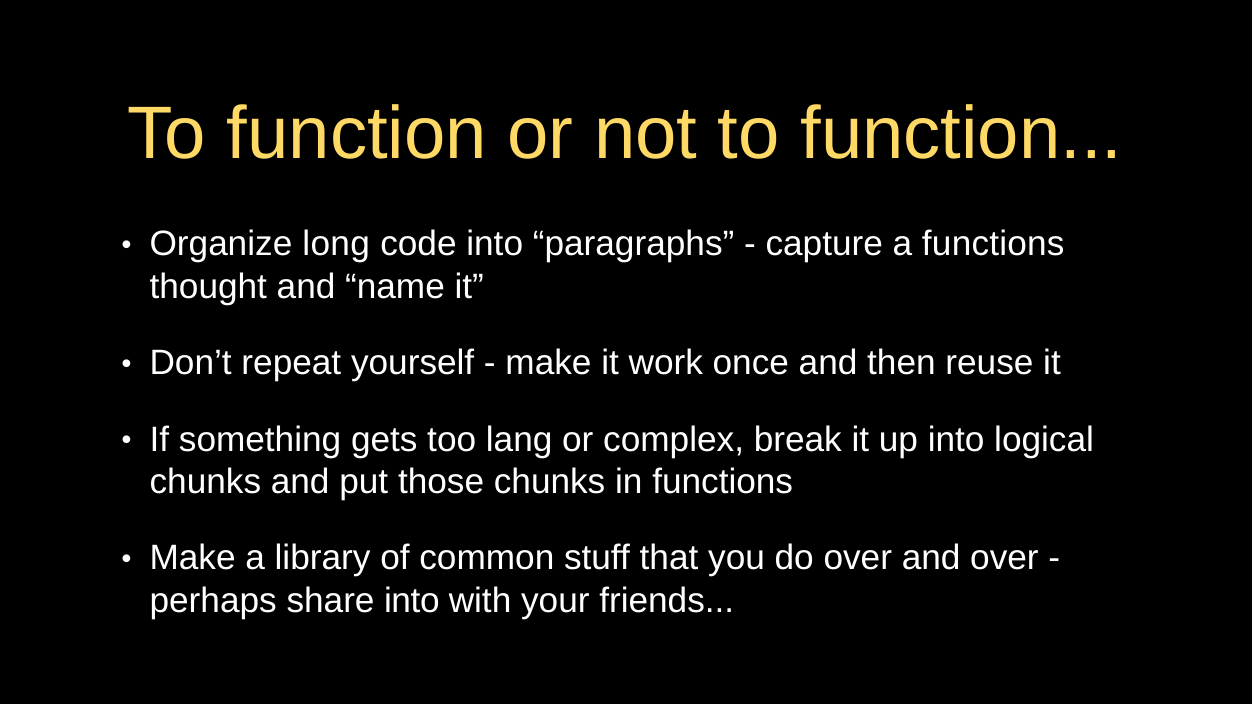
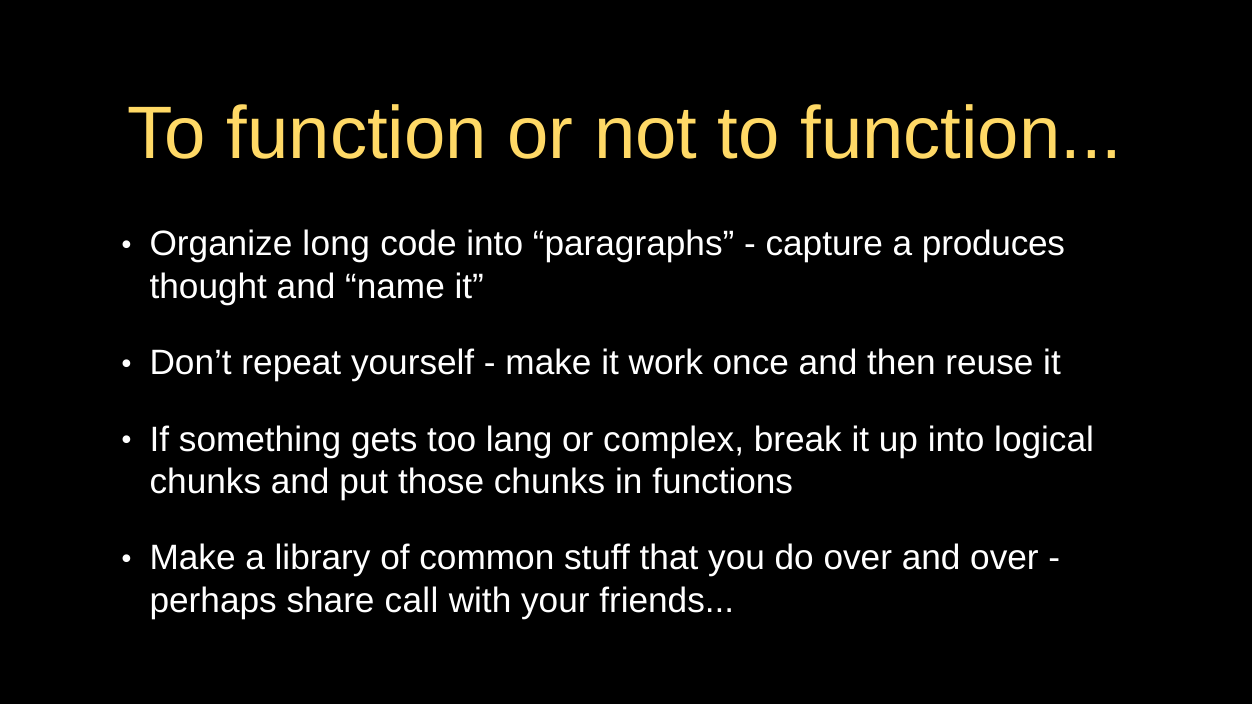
a functions: functions -> produces
share into: into -> call
